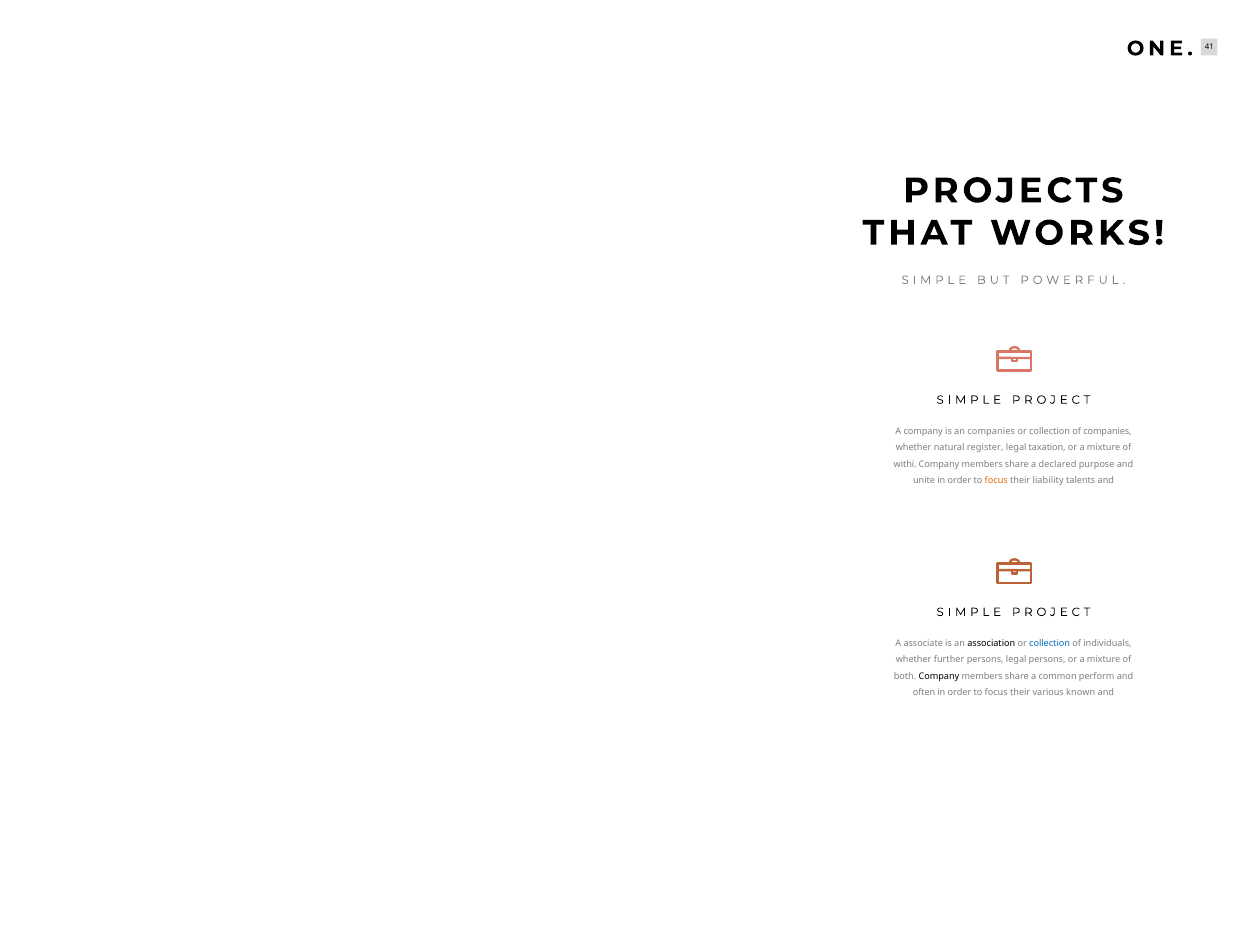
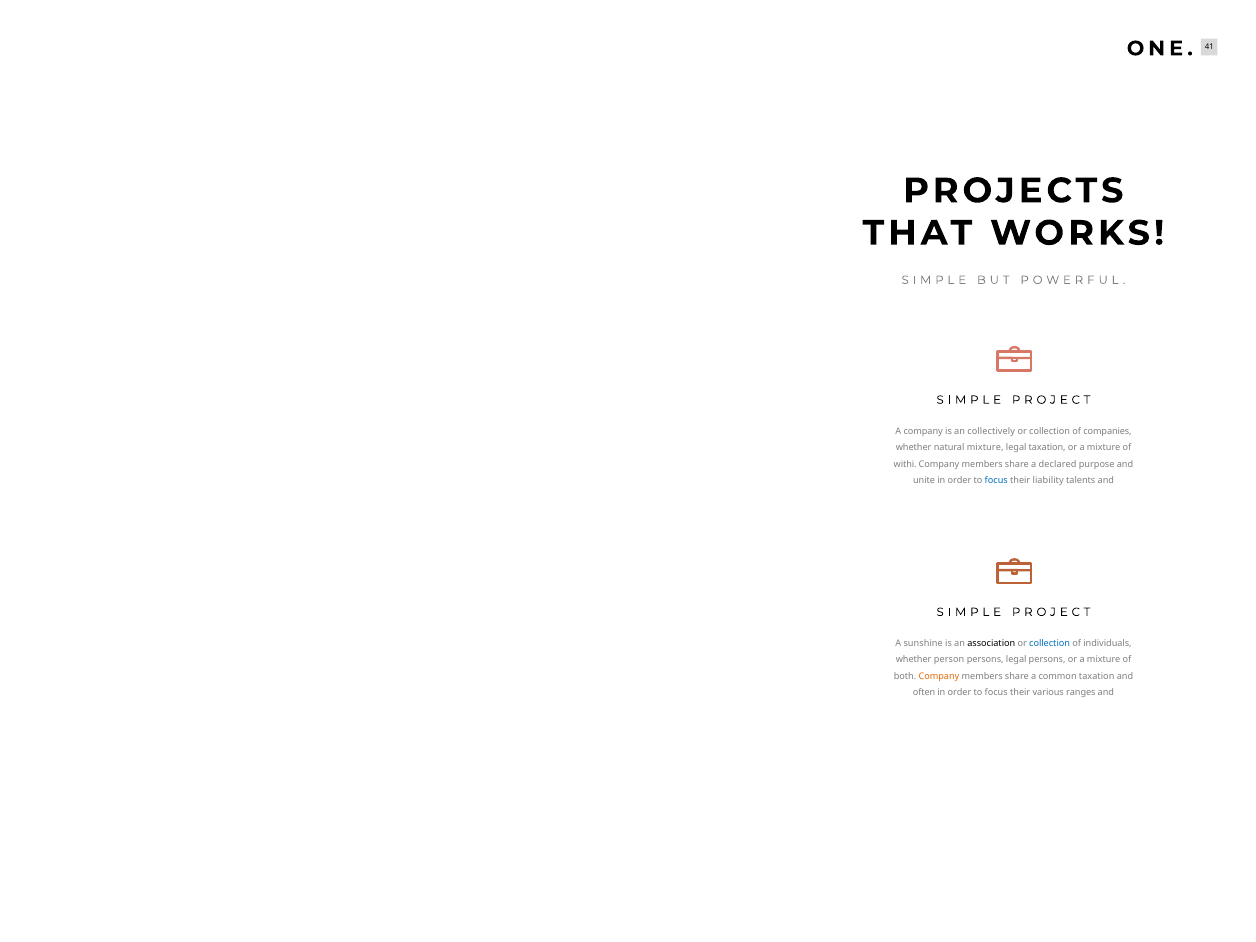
an companies: companies -> collectively
natural register: register -> mixture
focus at (996, 481) colour: orange -> blue
associate: associate -> sunshine
further: further -> person
Company at (939, 676) colour: black -> orange
common perform: perform -> taxation
known: known -> ranges
